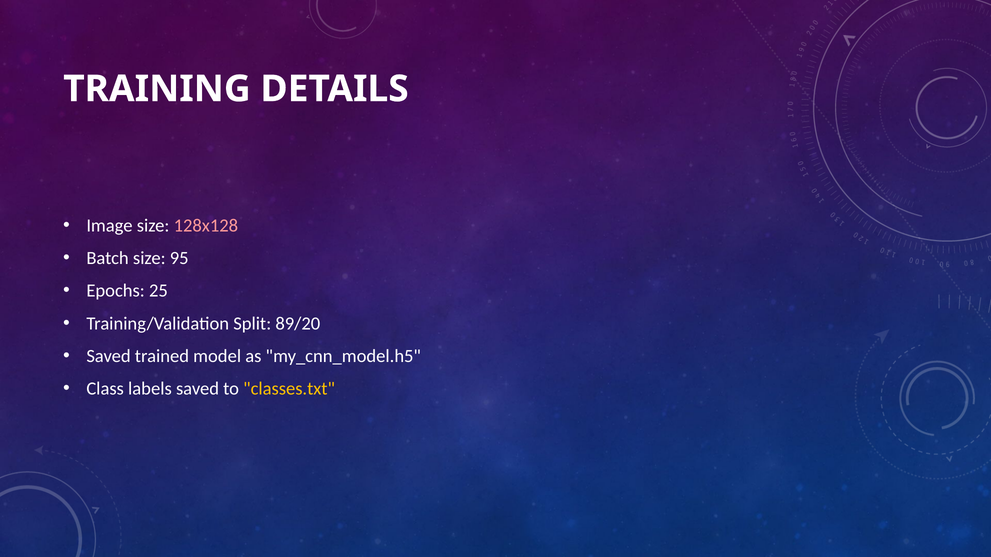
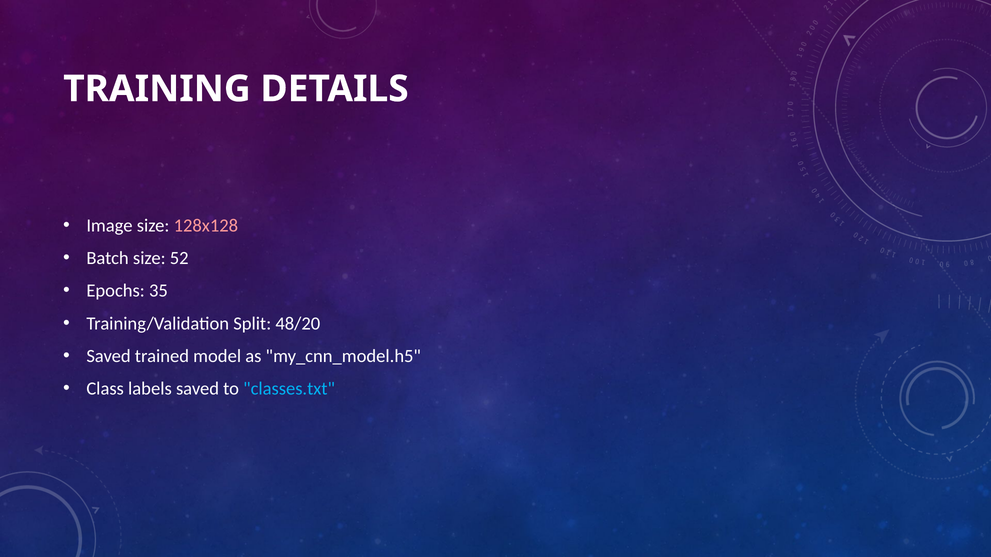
95: 95 -> 52
25: 25 -> 35
89/20: 89/20 -> 48/20
classes.txt colour: yellow -> light blue
